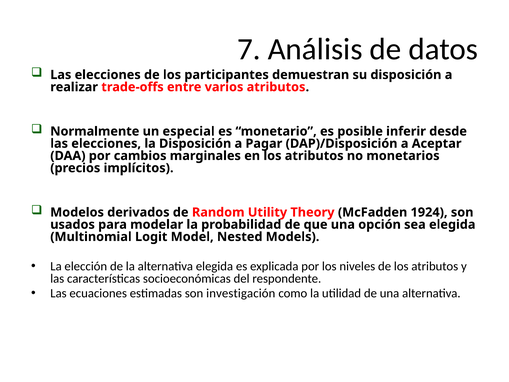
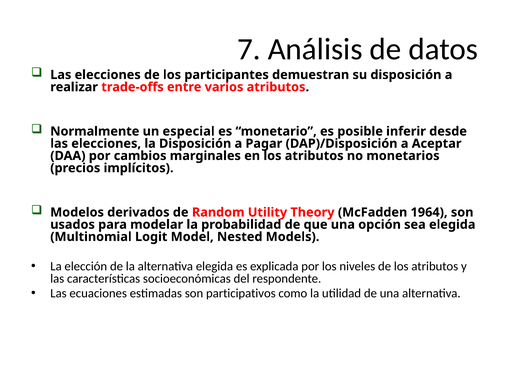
1924: 1924 -> 1964
investigación: investigación -> participativos
